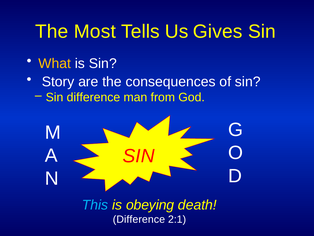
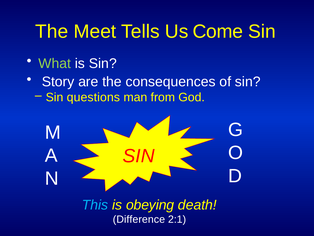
Most: Most -> Meet
Gives: Gives -> Come
What colour: yellow -> light green
Sin difference: difference -> questions
